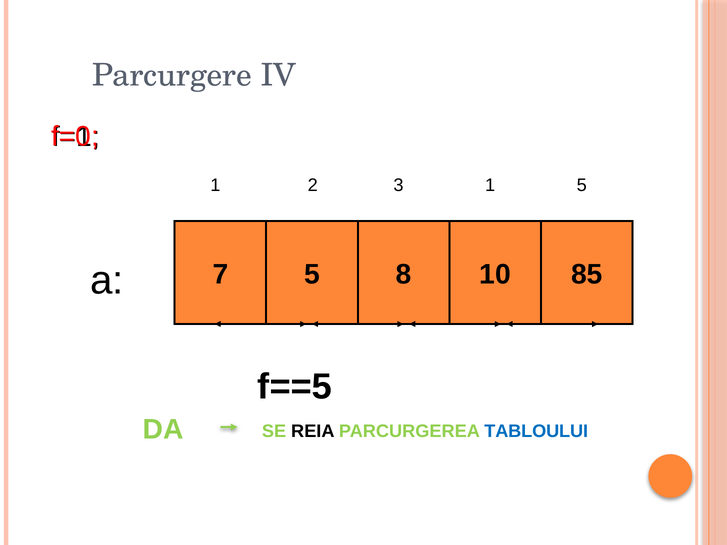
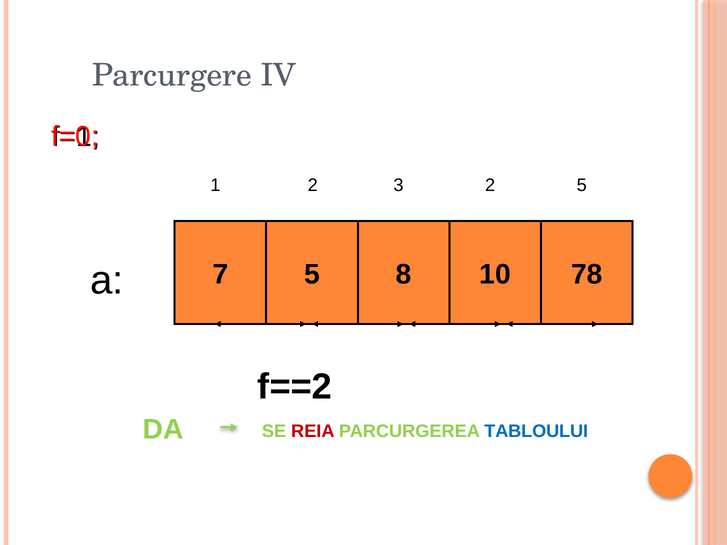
1 1: 1 -> 2
85: 85 -> 78
f==5: f==5 -> f==2
REIA colour: black -> red
